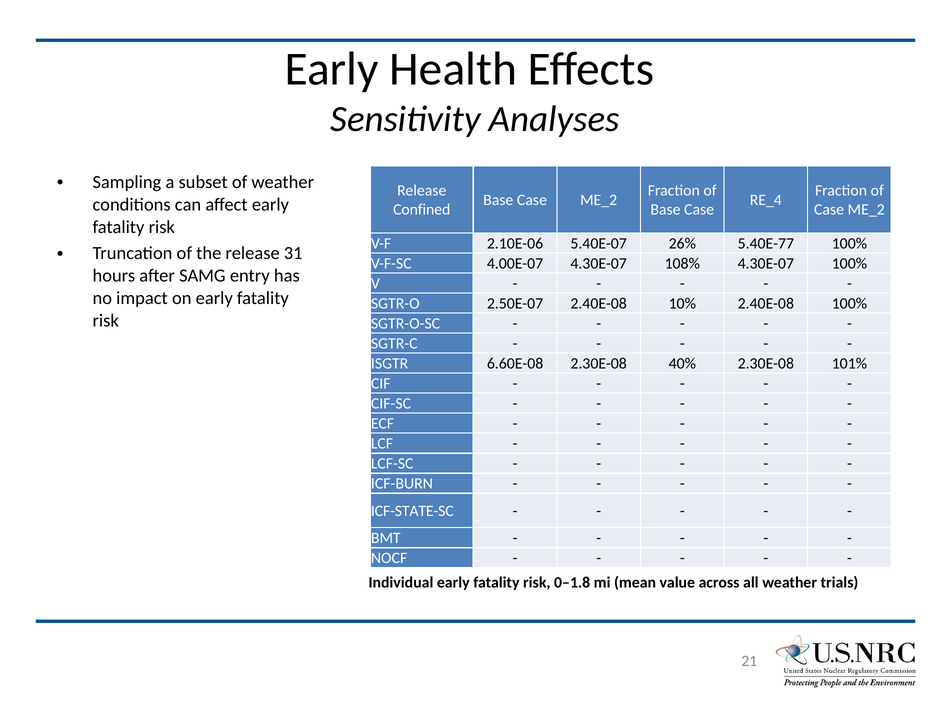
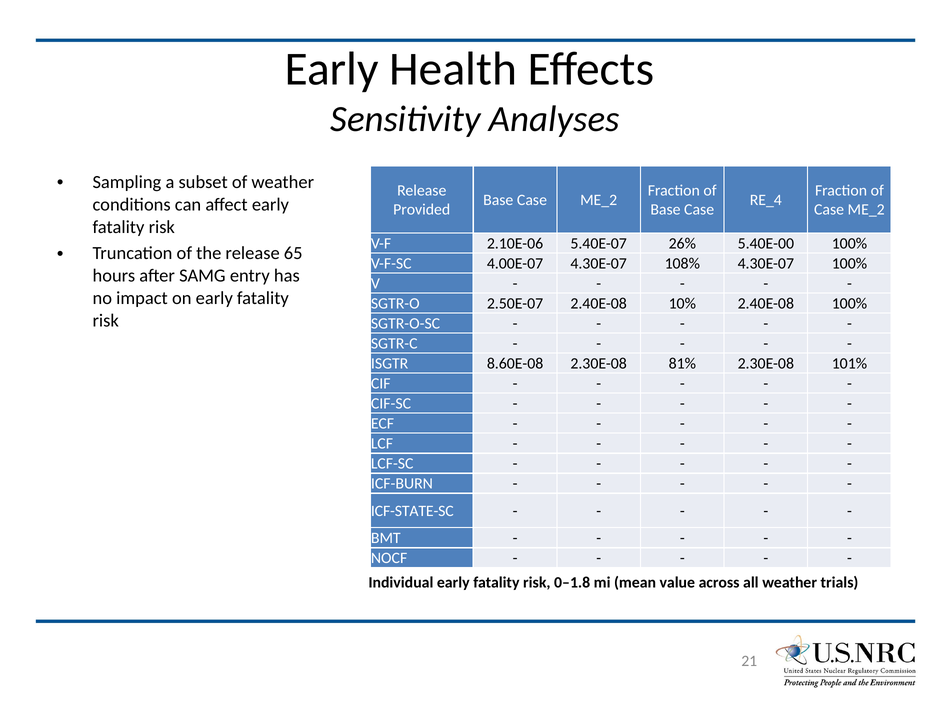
Confined: Confined -> Provided
5.40E-77: 5.40E-77 -> 5.40E-00
31: 31 -> 65
6.60E-08: 6.60E-08 -> 8.60E-08
40%: 40% -> 81%
